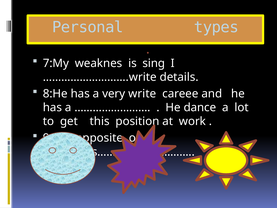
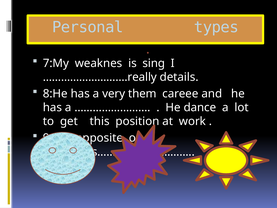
……………………….write: ……………………….write -> ……………………….really
write: write -> them
